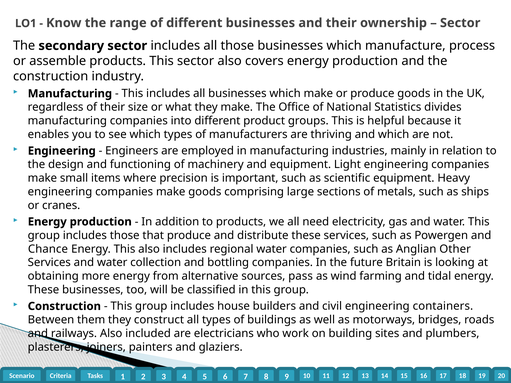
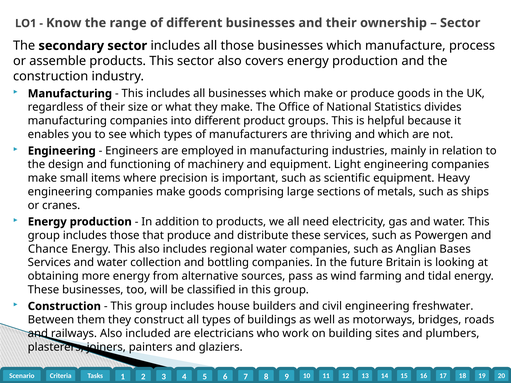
Other: Other -> Bases
containers: containers -> freshwater
